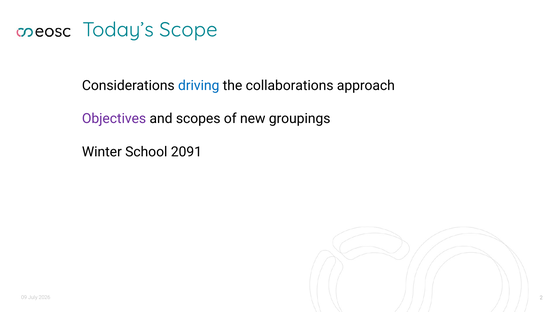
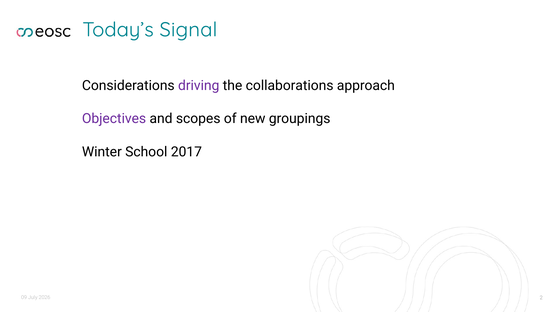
Scope: Scope -> Signal
driving colour: blue -> purple
2091: 2091 -> 2017
